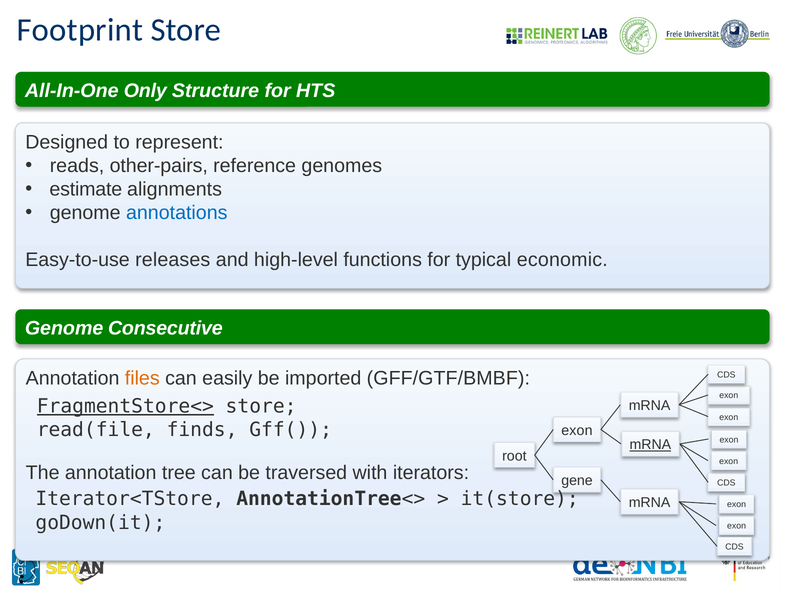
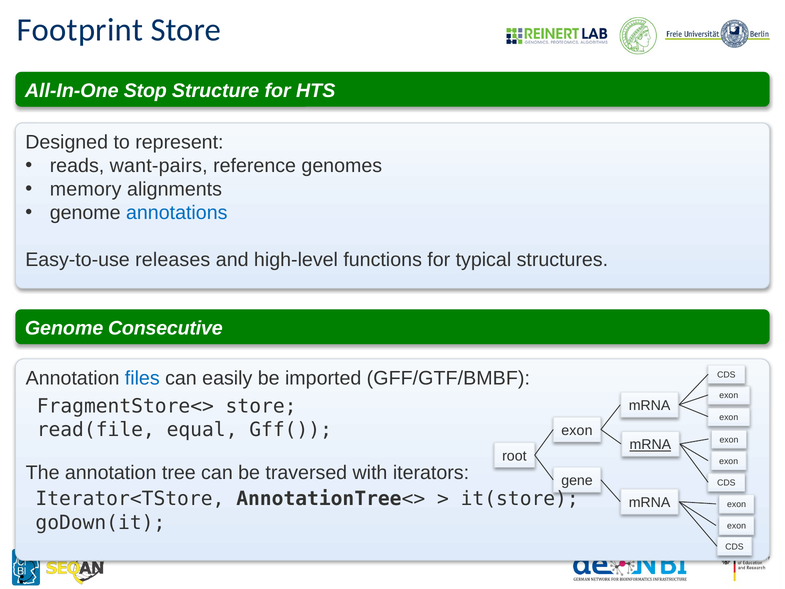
Only: Only -> Stop
other-pairs: other-pairs -> want-pairs
estimate: estimate -> memory
economic: economic -> structures
files colour: orange -> blue
FragmentStore<> underline: present -> none
finds: finds -> equal
